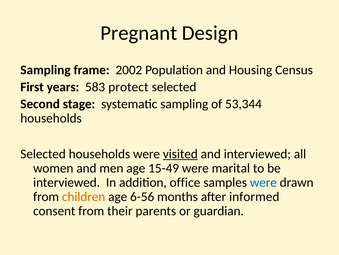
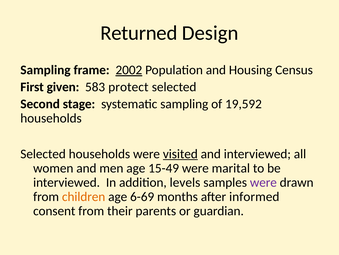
Pregnant: Pregnant -> Returned
2002 underline: none -> present
years: years -> given
53,344: 53,344 -> 19,592
office: office -> levels
were at (263, 182) colour: blue -> purple
6-56: 6-56 -> 6-69
